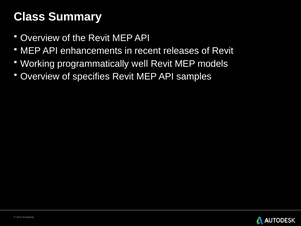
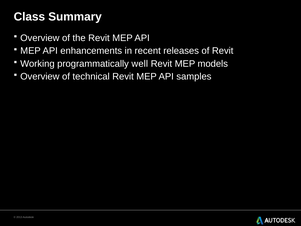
specifies: specifies -> technical
